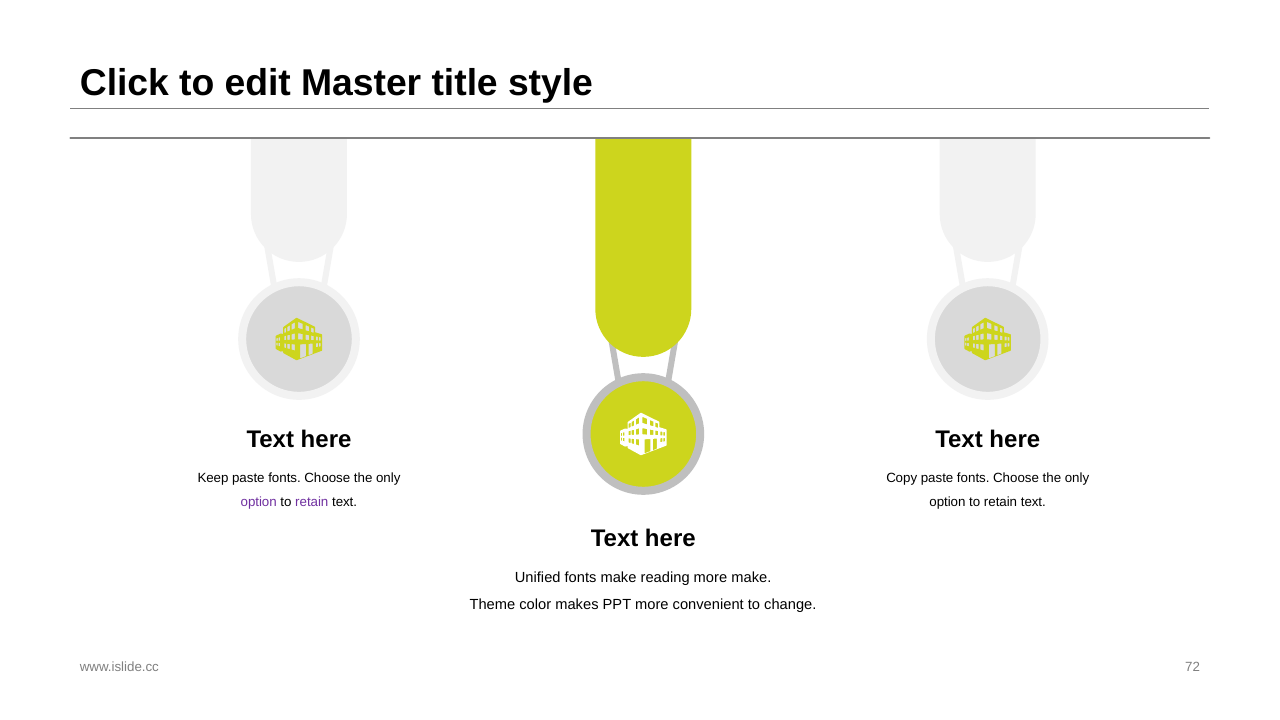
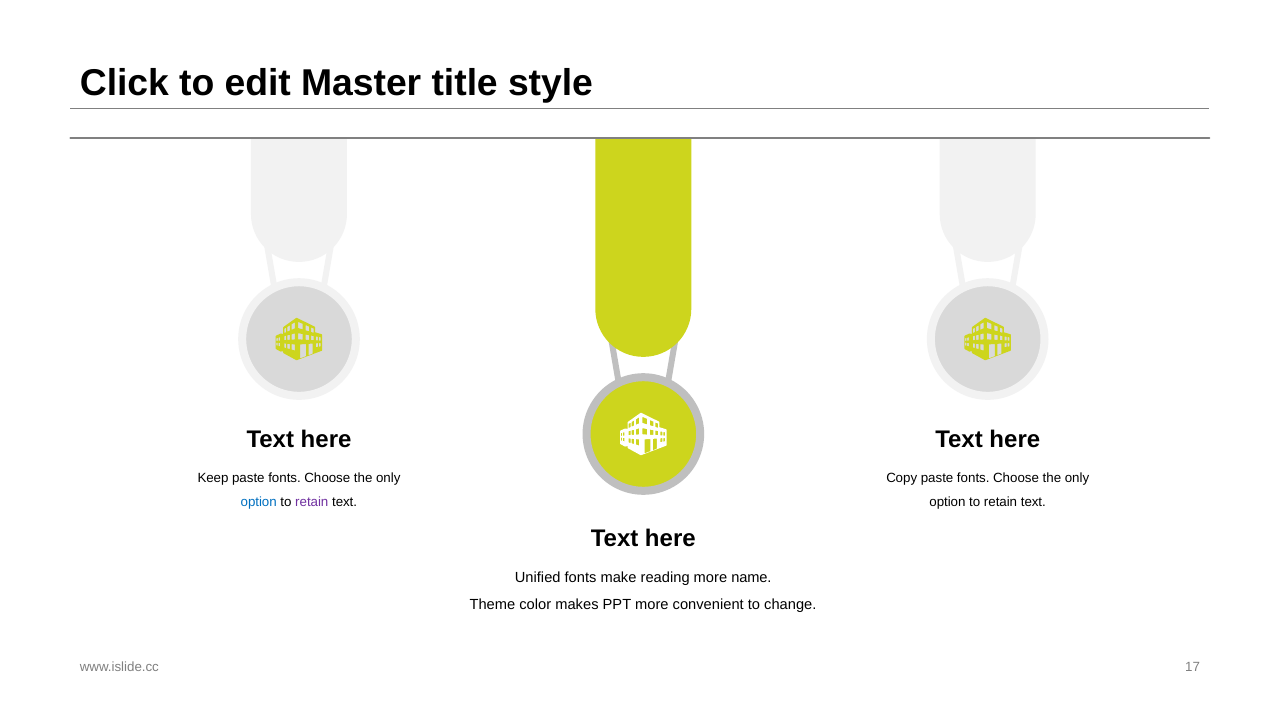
option at (259, 502) colour: purple -> blue
more make: make -> name
72: 72 -> 17
